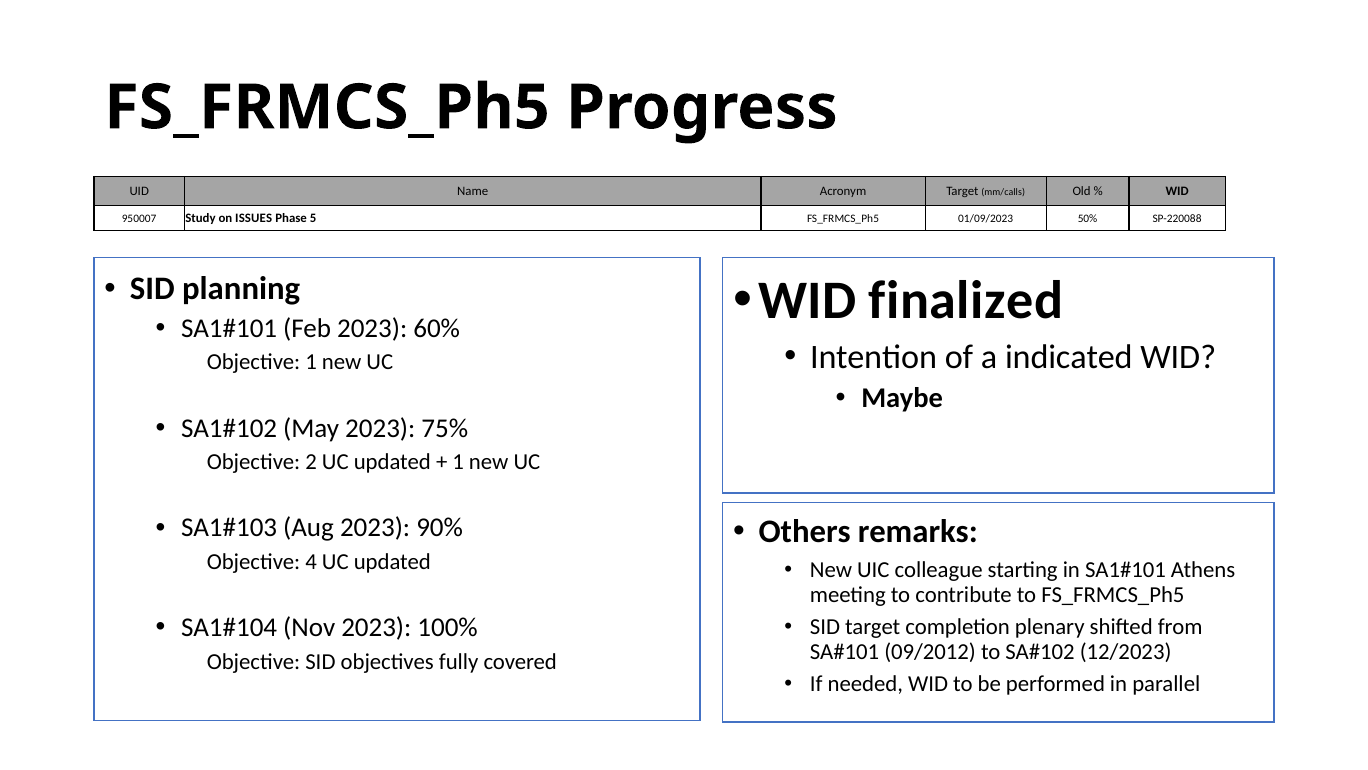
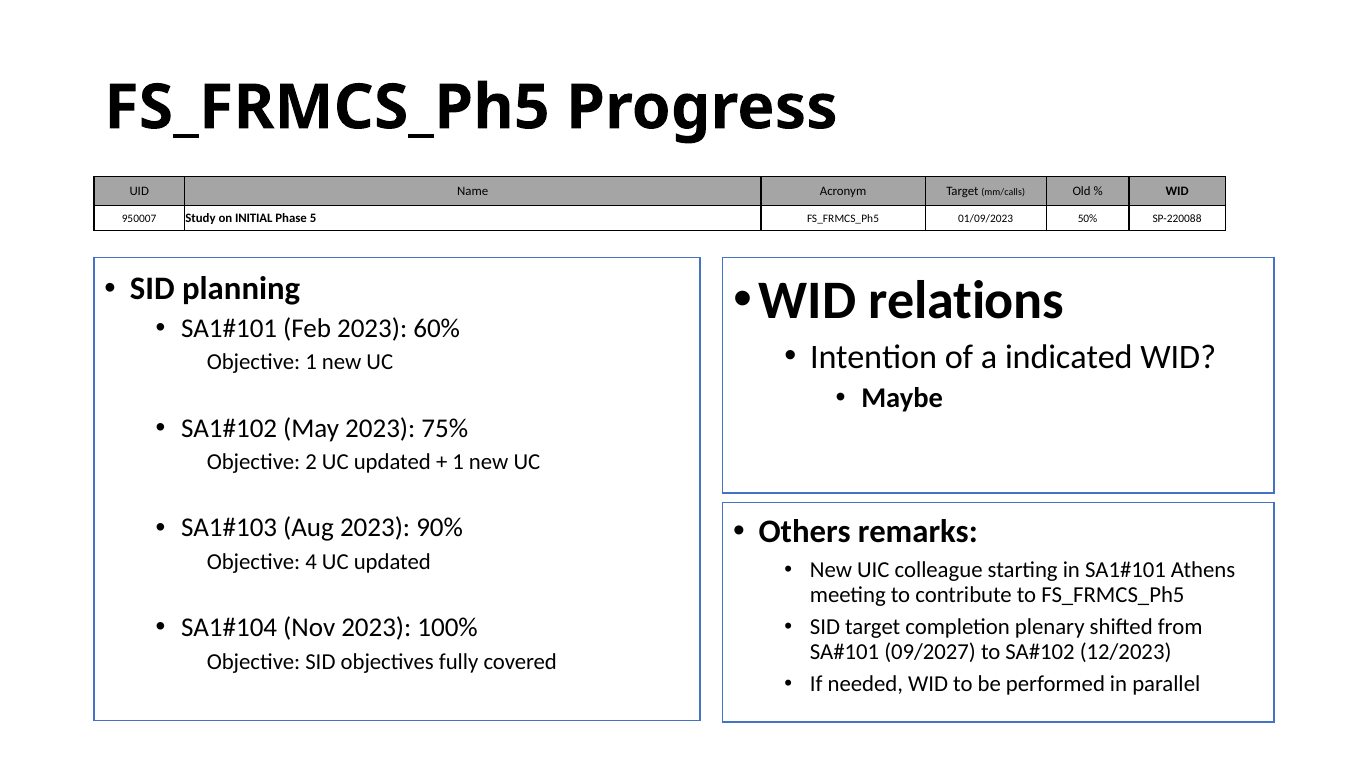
ISSUES: ISSUES -> INITIAL
finalized: finalized -> relations
09/2012: 09/2012 -> 09/2027
